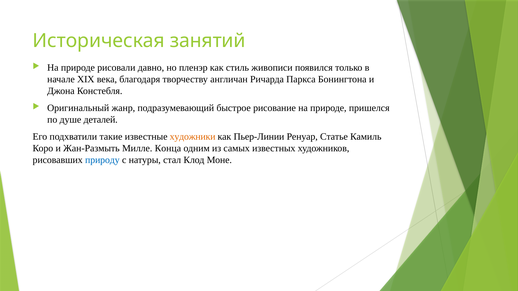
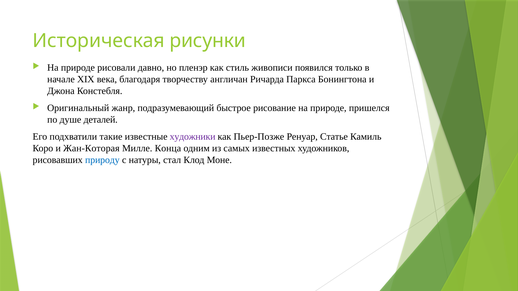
занятий: занятий -> рисунки
художники colour: orange -> purple
Пьер-Линии: Пьер-Линии -> Пьер-Позже
Жан-Размыть: Жан-Размыть -> Жан-Которая
